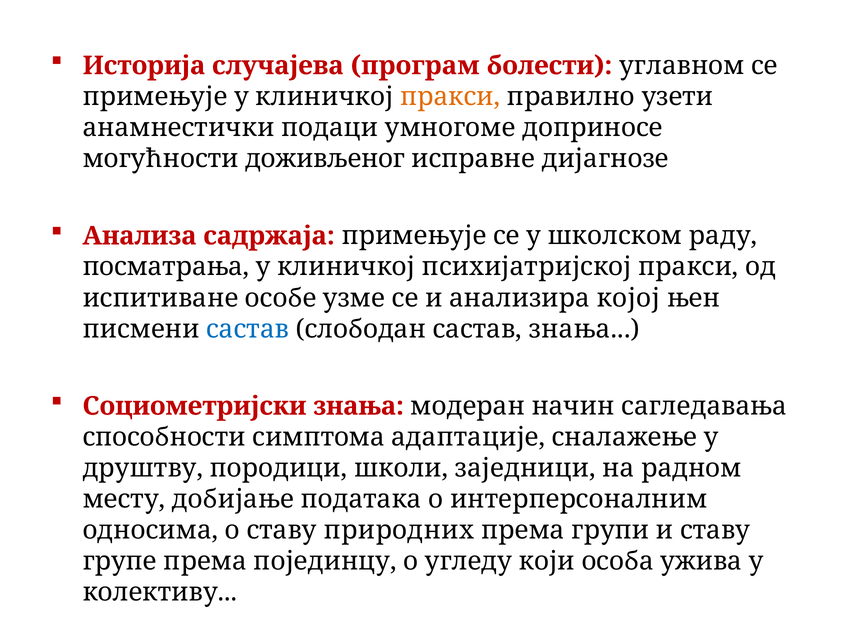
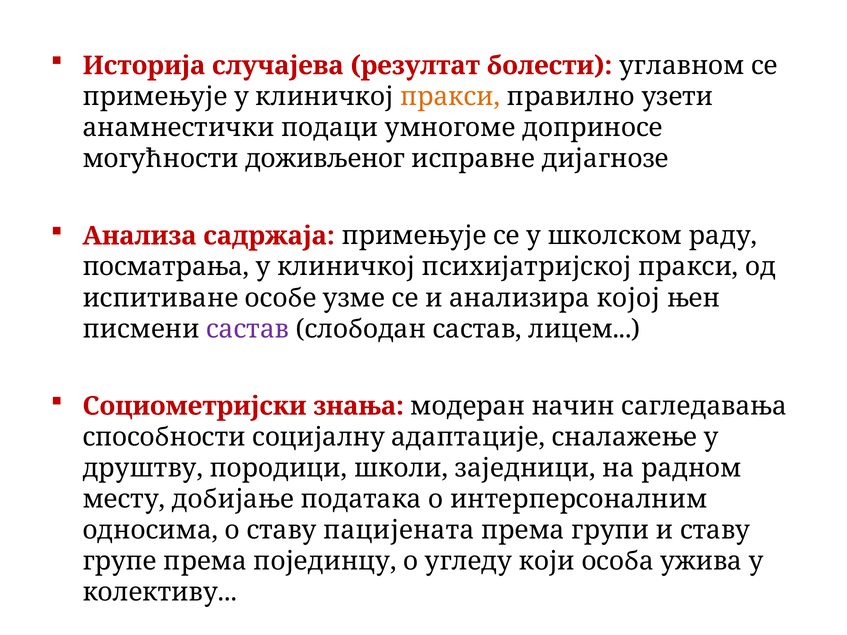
програм: програм -> резултат
састав at (248, 329) colour: blue -> purple
састав знања: знања -> лицем
симптома: симптома -> социјалну
природних: природних -> пацијената
